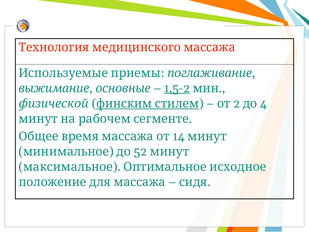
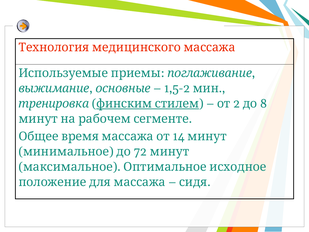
1,5-2 underline: present -> none
физической: физической -> тренировка
4: 4 -> 8
52: 52 -> 72
